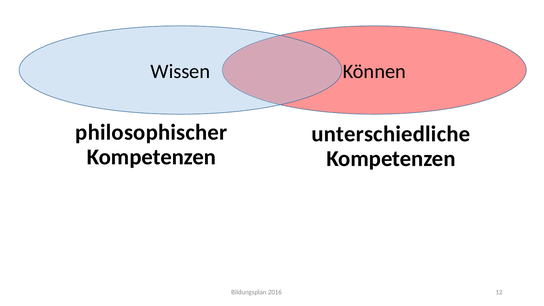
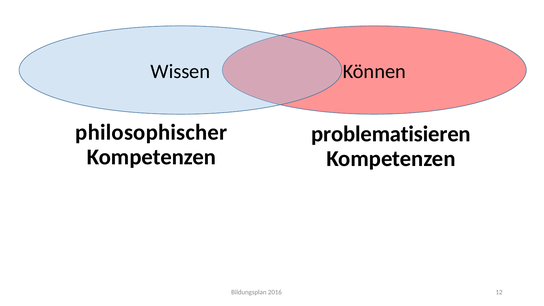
unterschiedliche: unterschiedliche -> problematisieren
